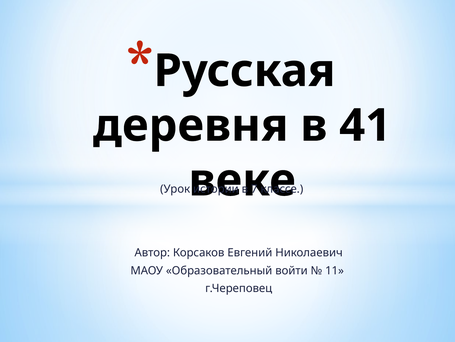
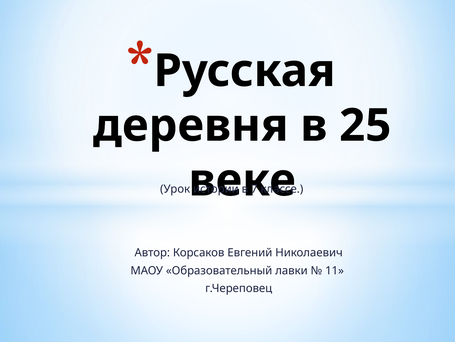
41: 41 -> 25
войти: войти -> лавки
